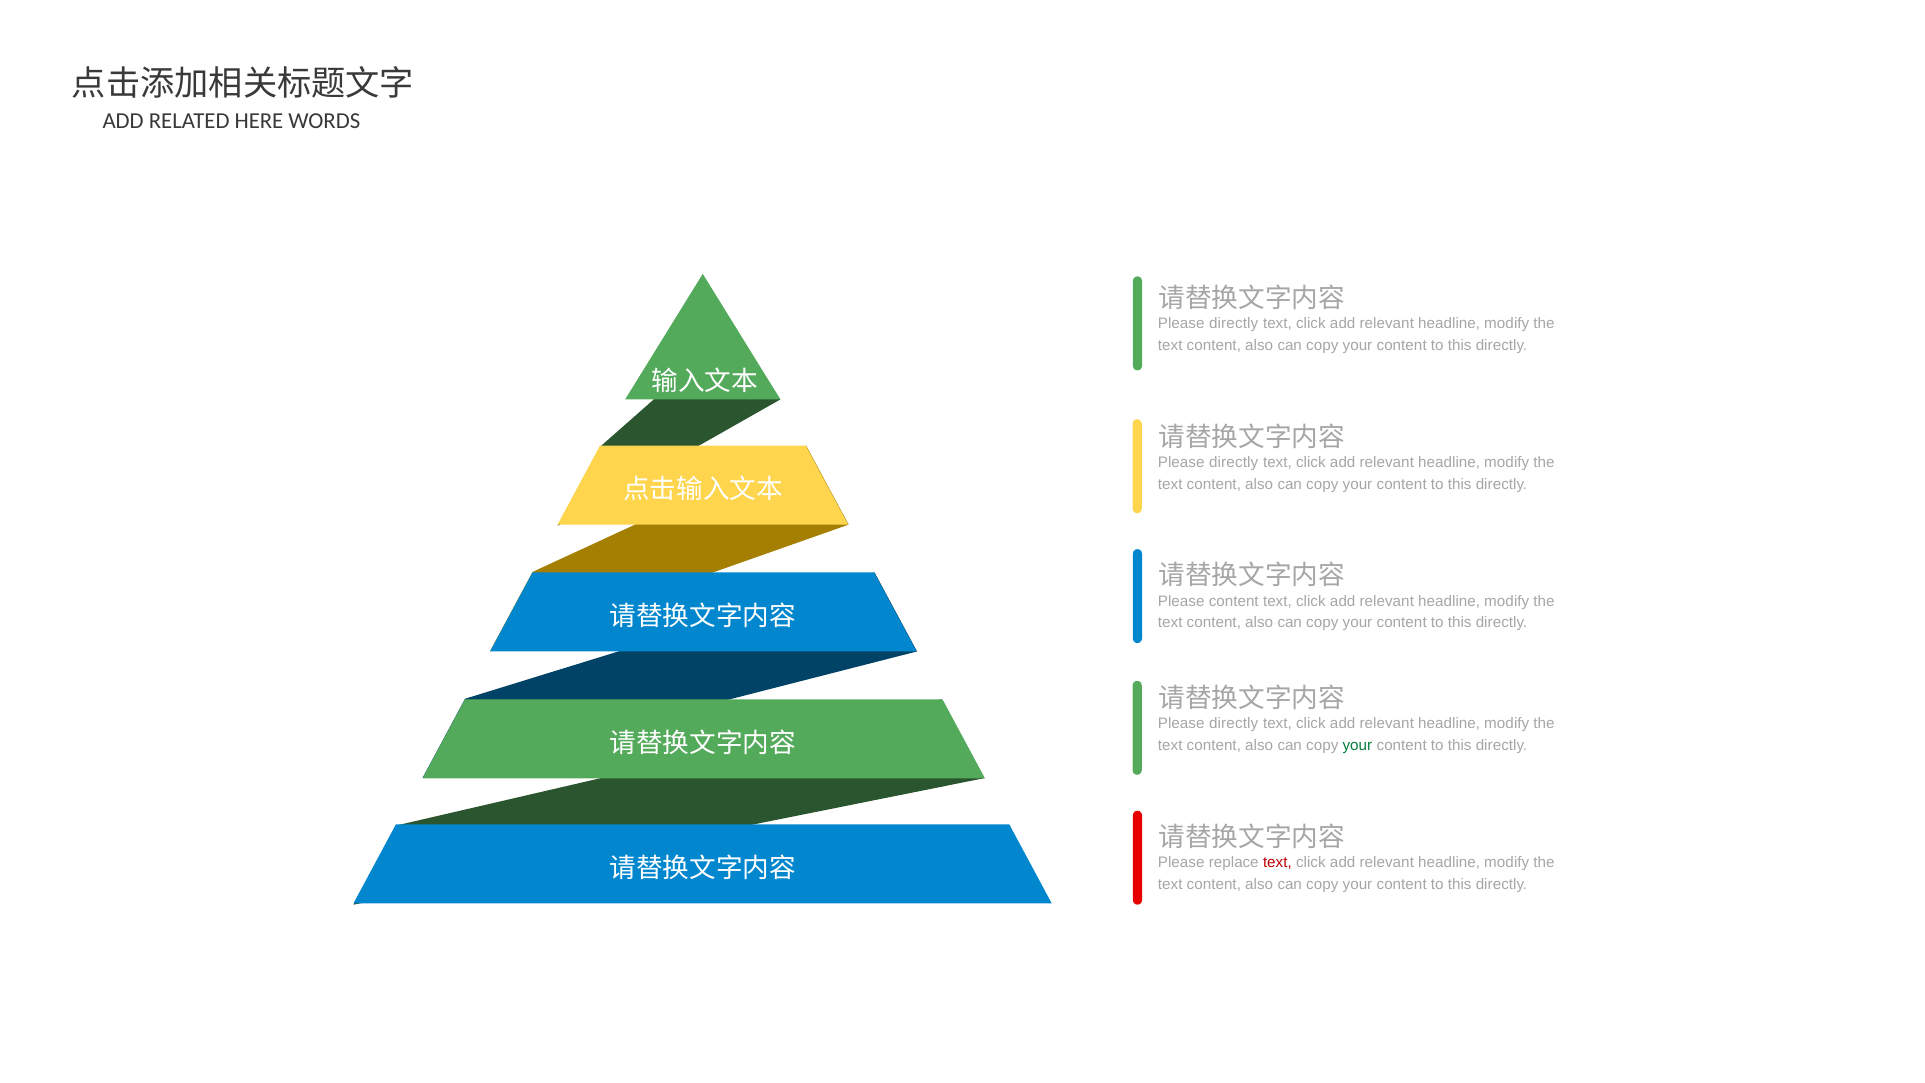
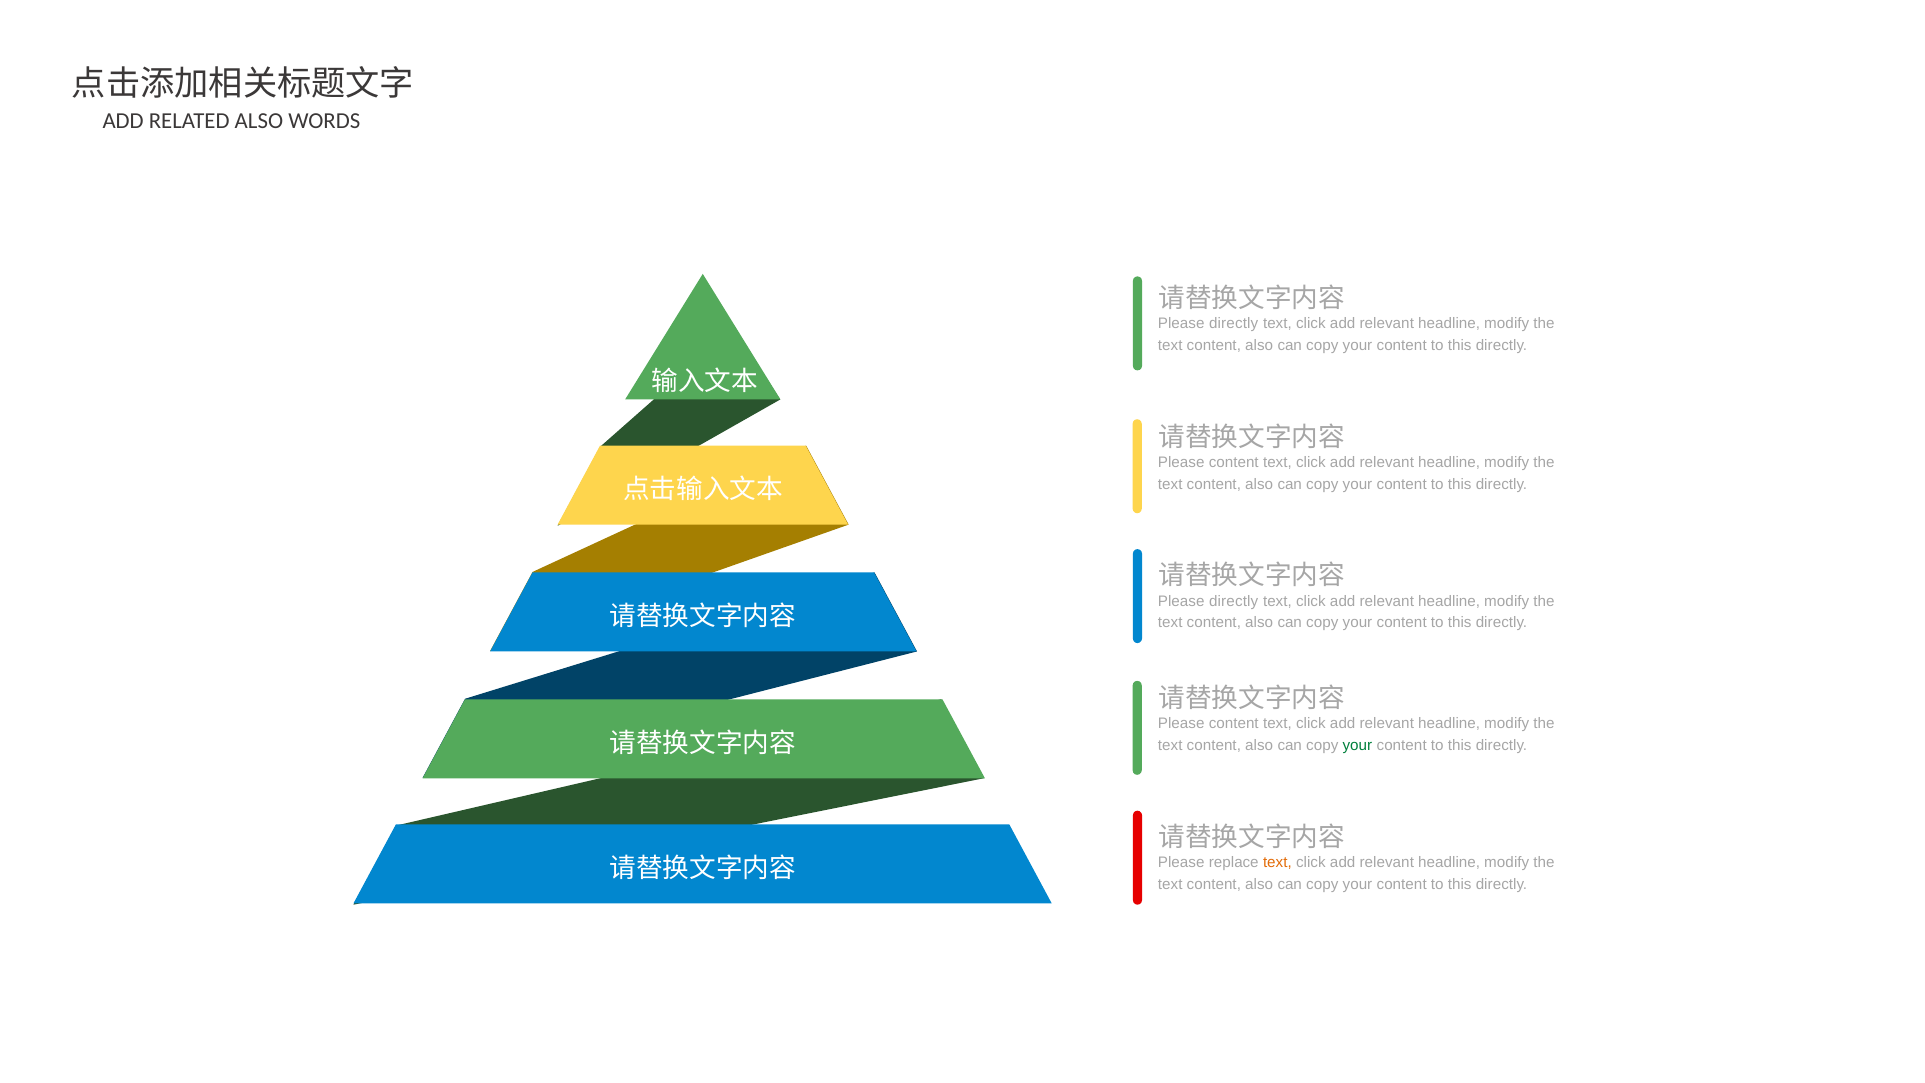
RELATED HERE: HERE -> ALSO
directly at (1234, 462): directly -> content
content at (1234, 601): content -> directly
directly at (1234, 724): directly -> content
text at (1277, 863) colour: red -> orange
